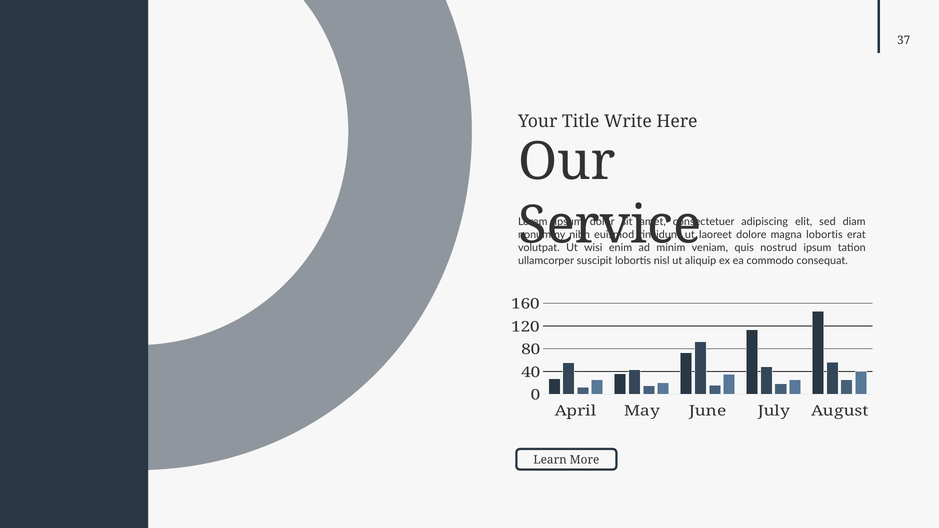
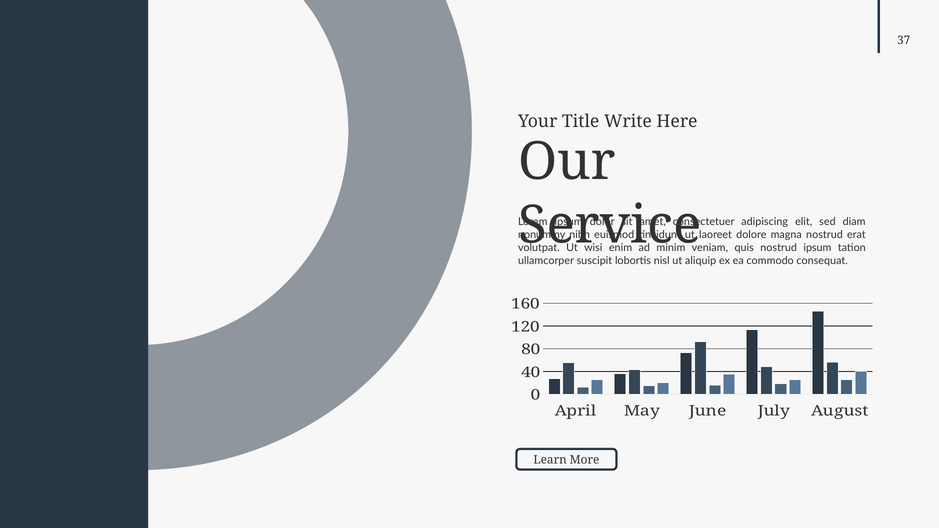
magna lobortis: lobortis -> nostrud
